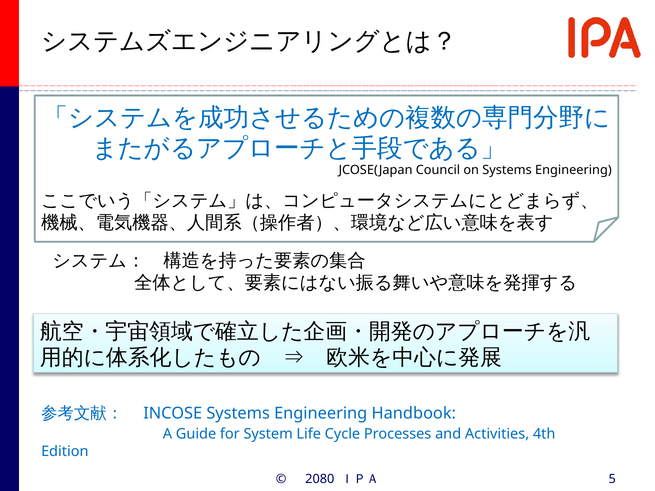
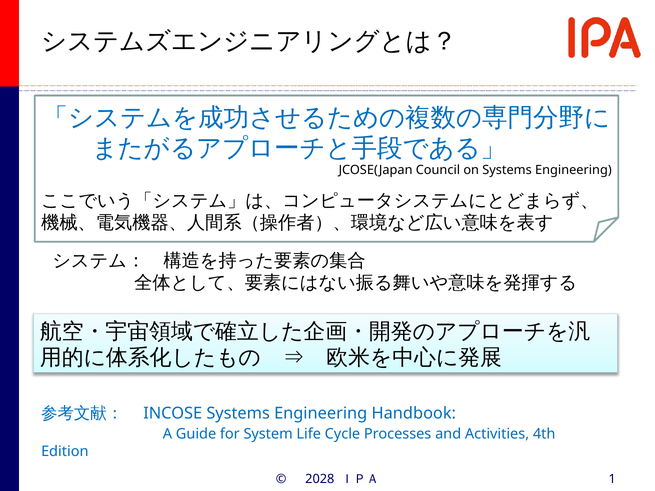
2080: 2080 -> 2028
5: 5 -> 1
